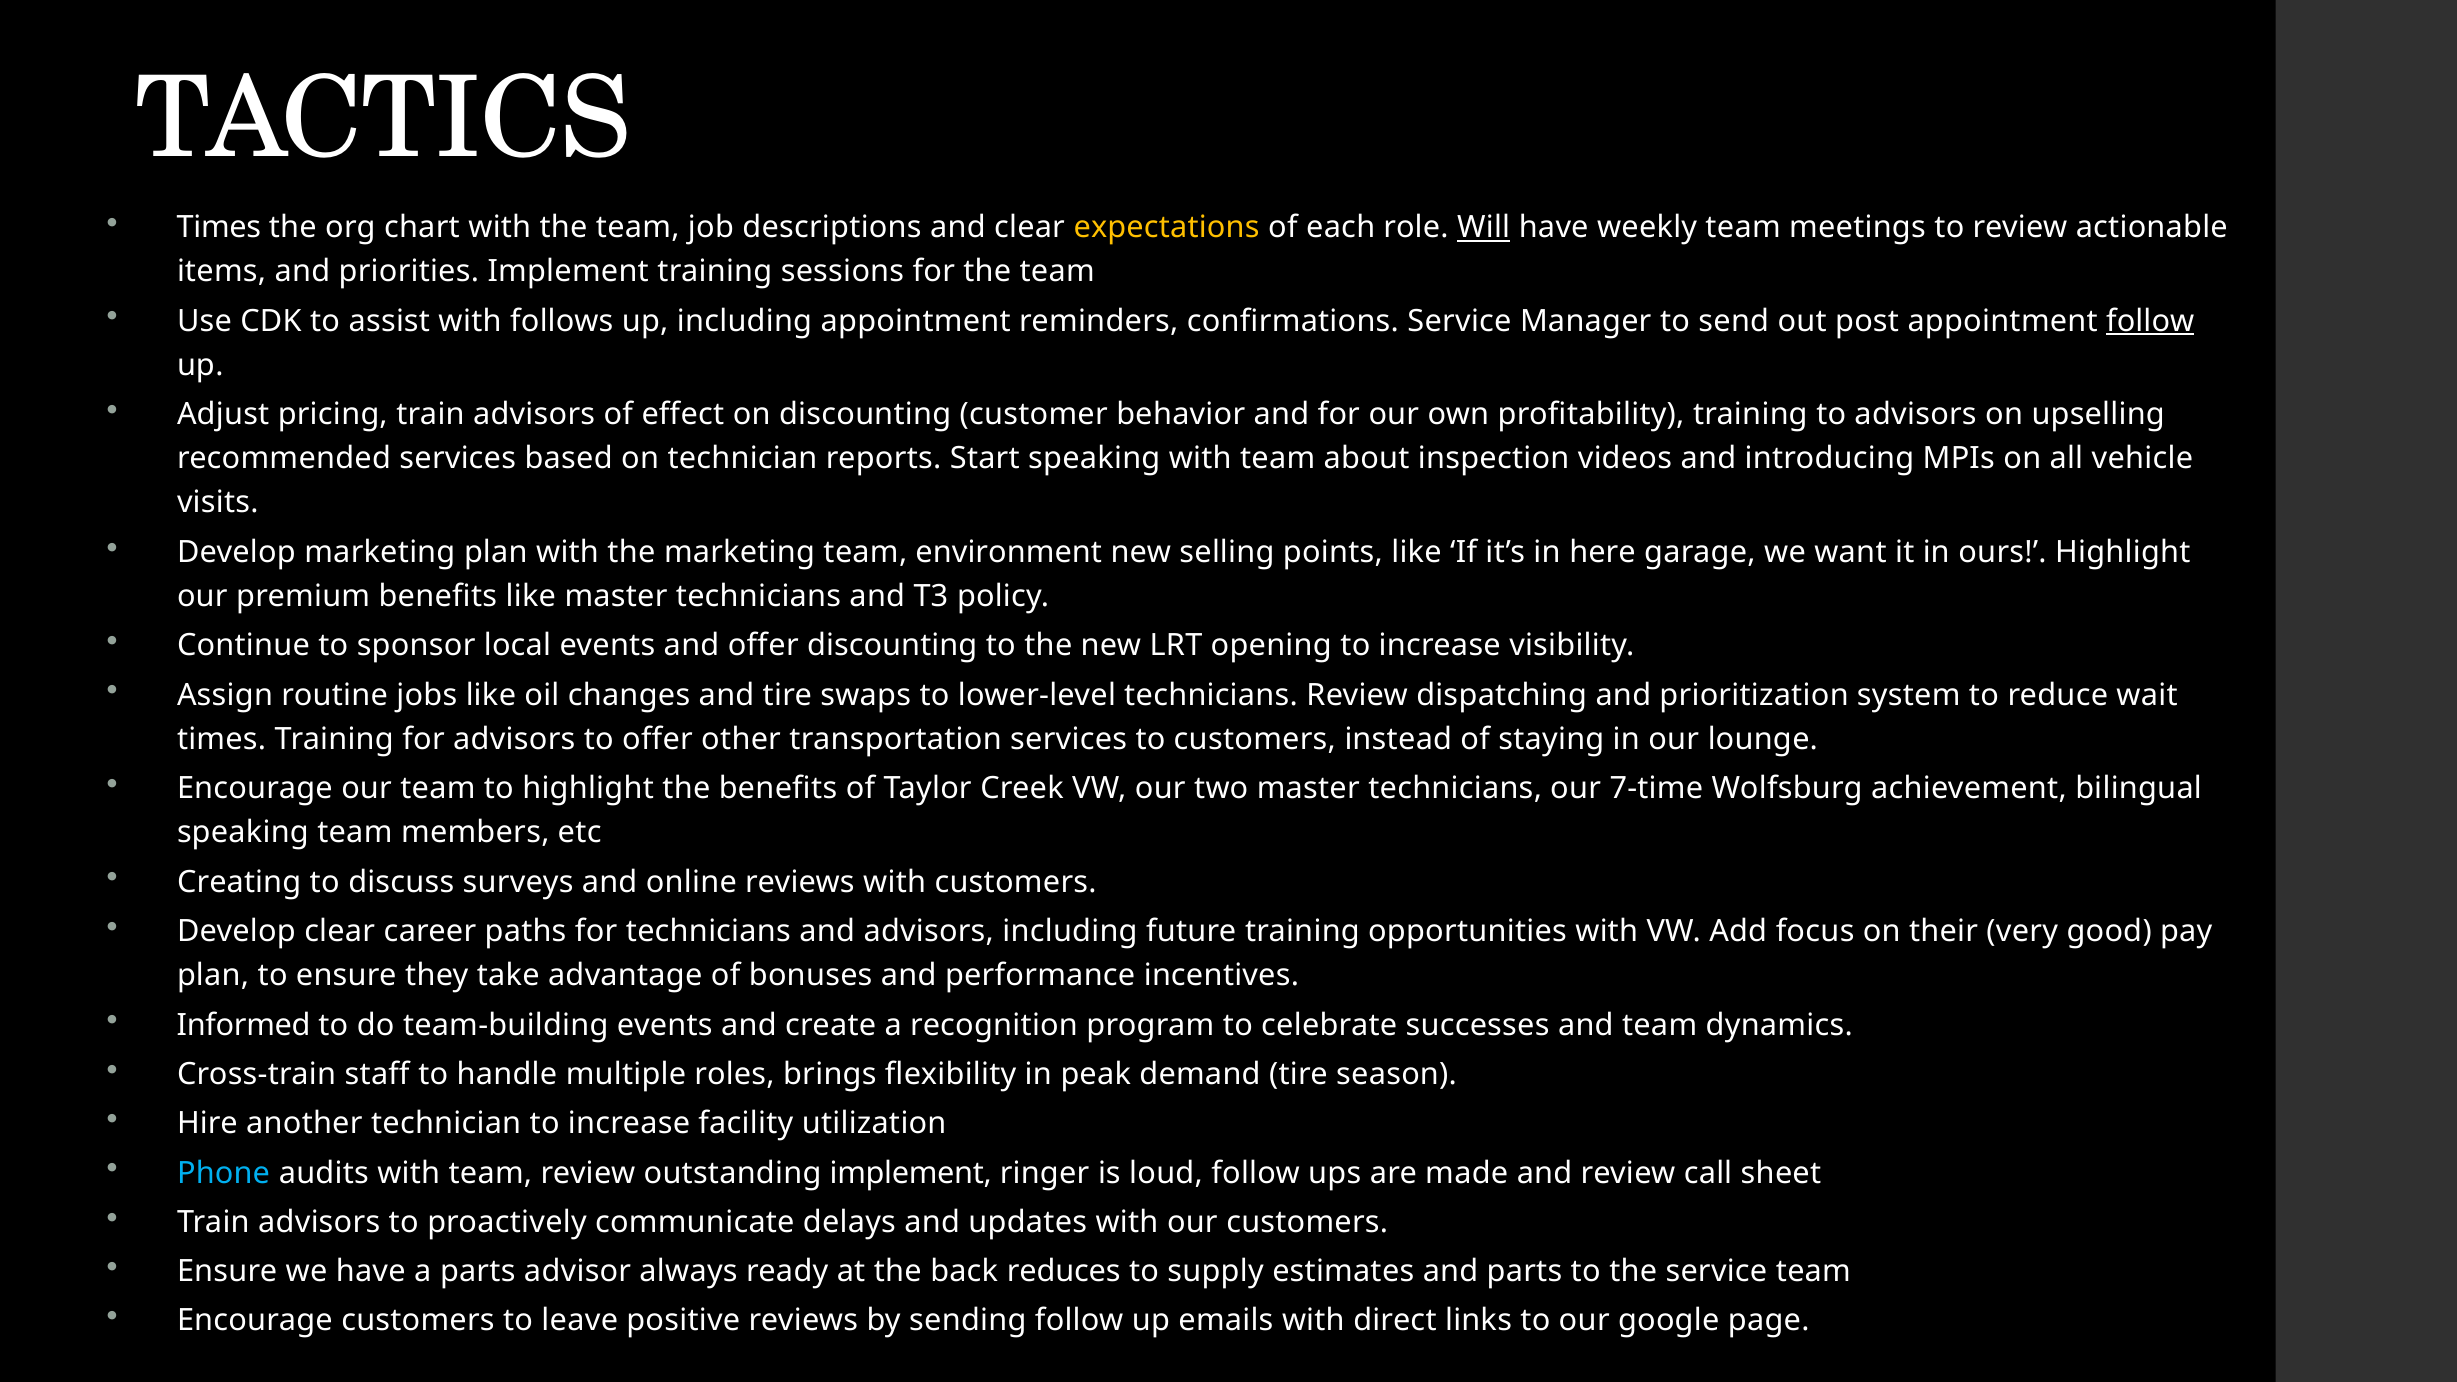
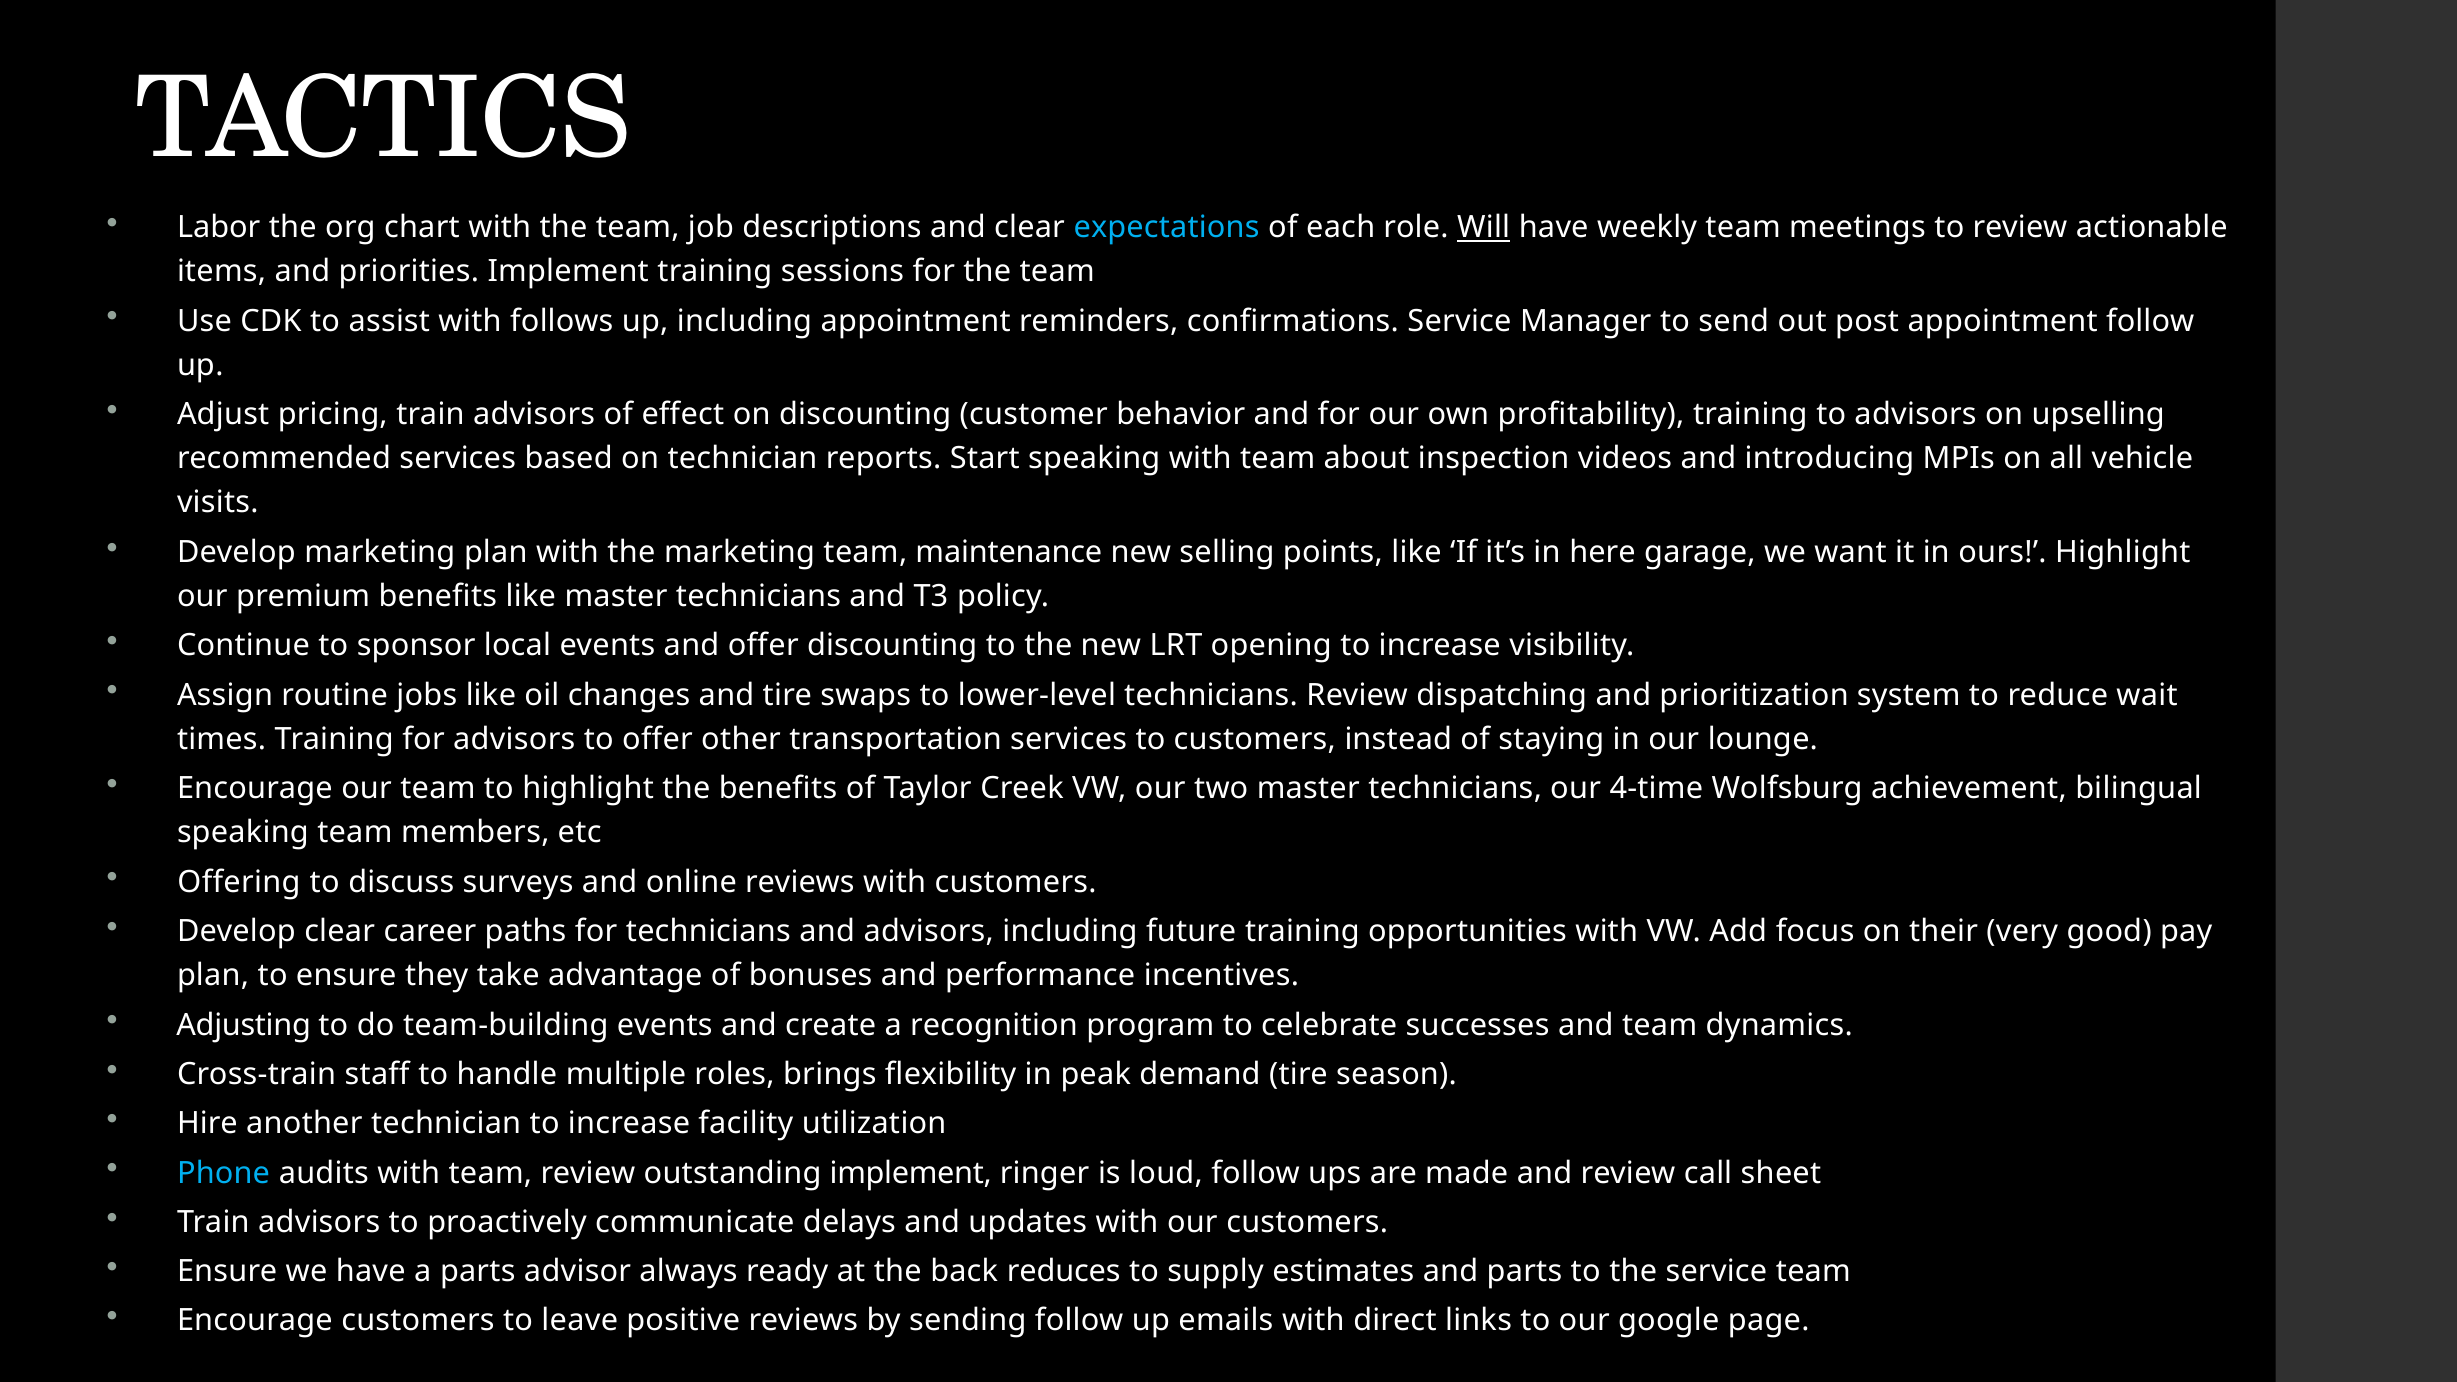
Times at (219, 227): Times -> Labor
expectations colour: yellow -> light blue
follow at (2150, 321) underline: present -> none
environment: environment -> maintenance
7-time: 7-time -> 4-time
Creating: Creating -> Offering
Informed: Informed -> Adjusting
